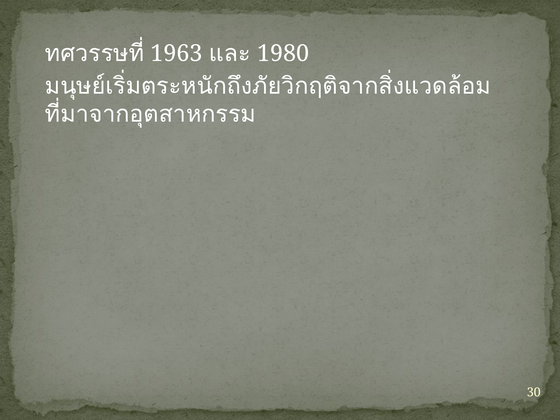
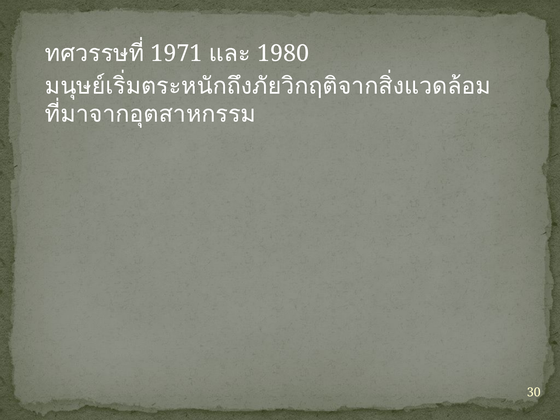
1963: 1963 -> 1971
